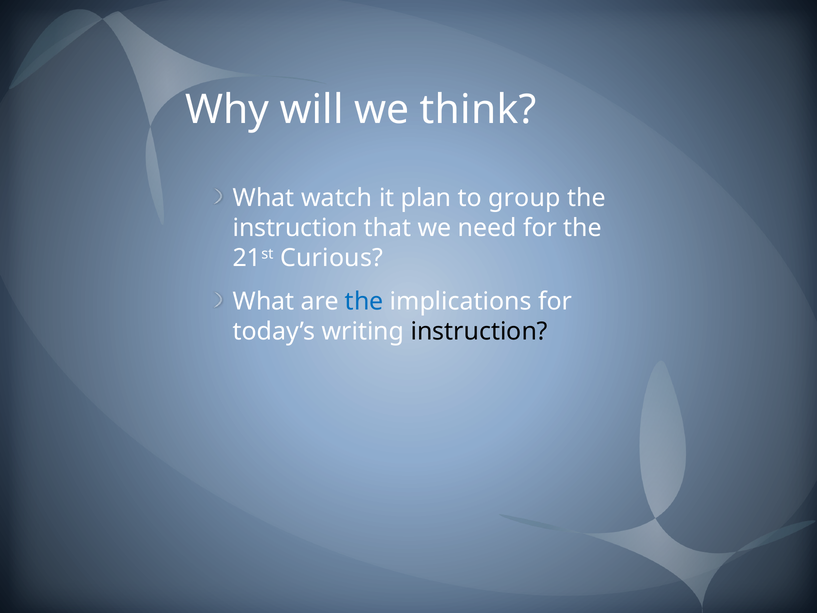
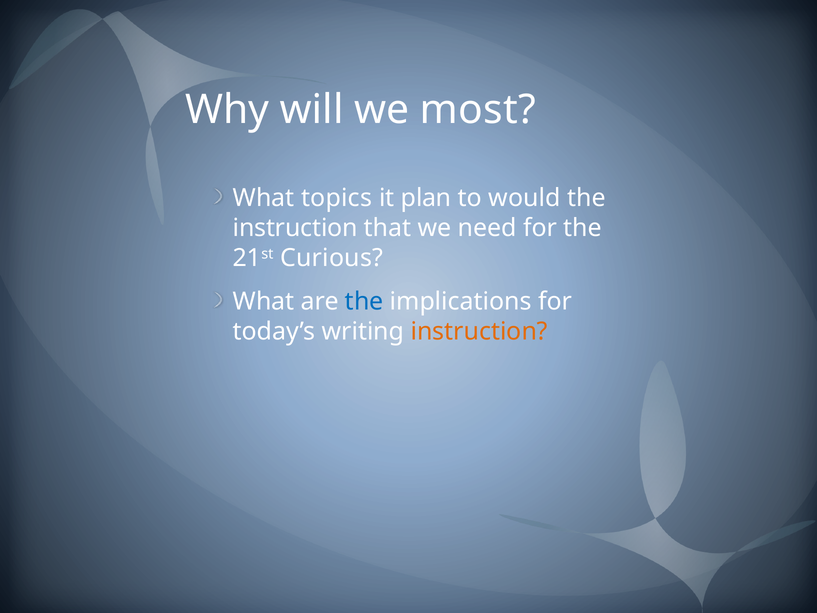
think: think -> most
watch: watch -> topics
group: group -> would
instruction at (479, 331) colour: black -> orange
